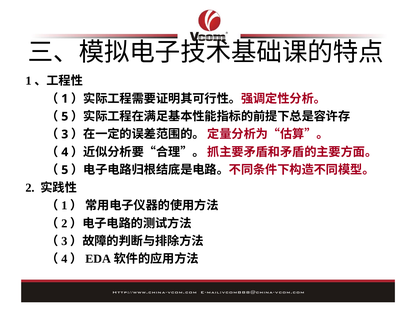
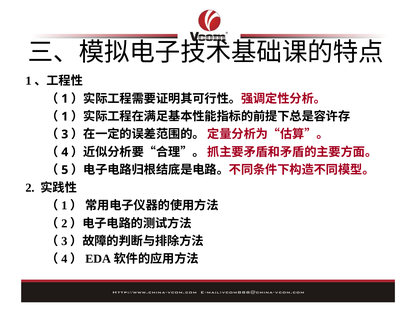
5 at (65, 117): 5 -> 1
